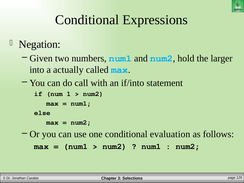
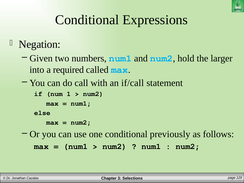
actually: actually -> required
if/into: if/into -> if/call
evaluation: evaluation -> previously
